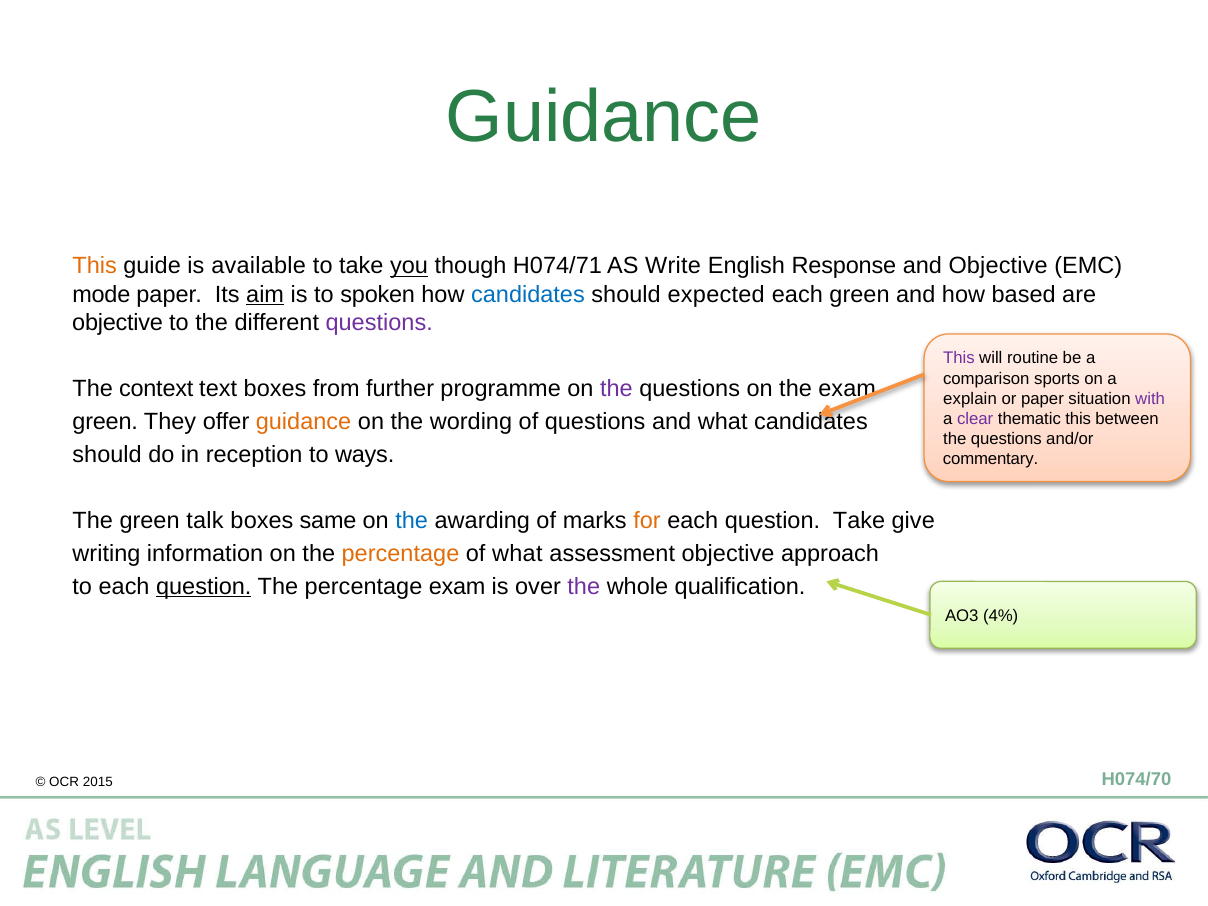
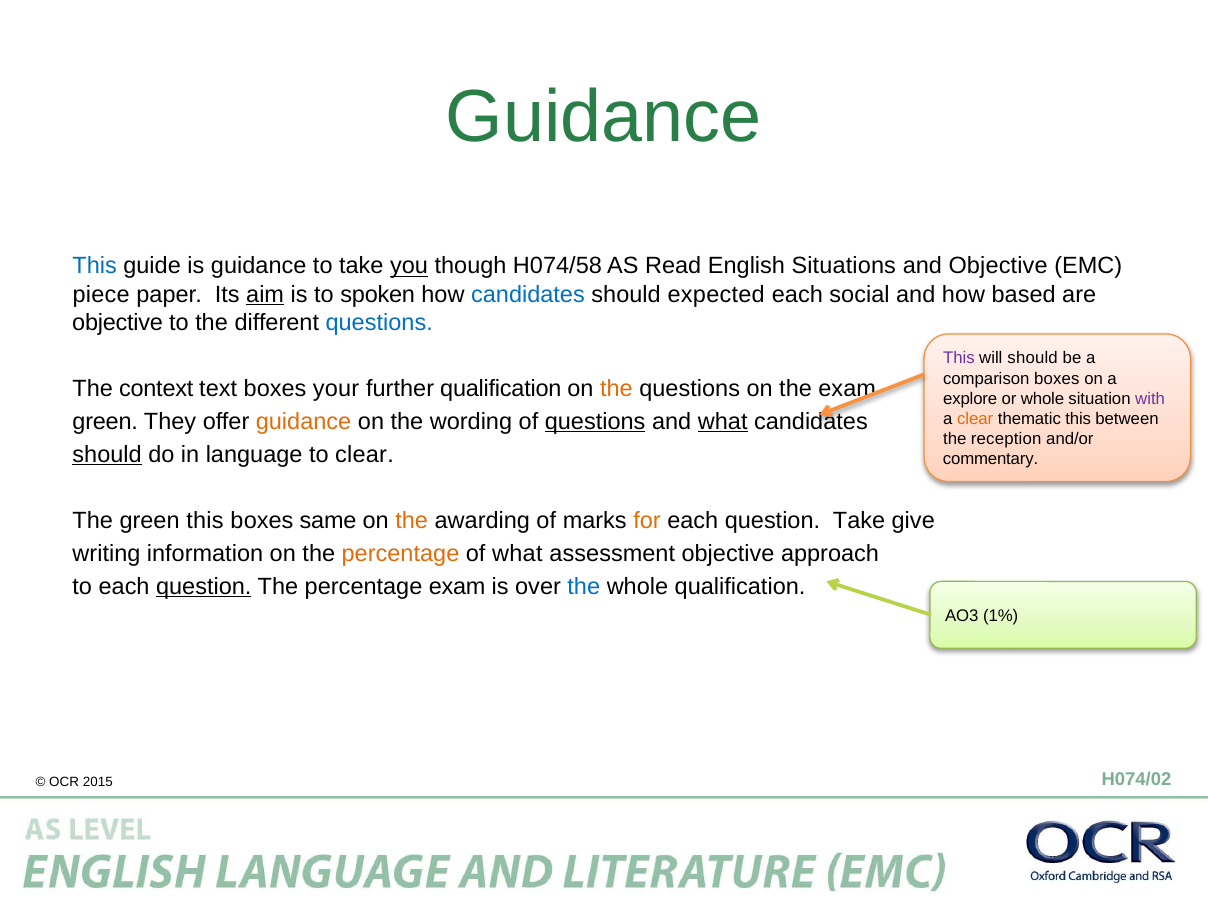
This at (95, 266) colour: orange -> blue
is available: available -> guidance
H074/71: H074/71 -> H074/58
Write: Write -> Read
Response: Response -> Situations
mode: mode -> piece
each green: green -> social
questions at (379, 323) colour: purple -> blue
will routine: routine -> should
comparison sports: sports -> boxes
from: from -> your
further programme: programme -> qualification
the at (616, 389) colour: purple -> orange
explain: explain -> explore
or paper: paper -> whole
questions at (595, 422) underline: none -> present
what at (723, 422) underline: none -> present
clear at (975, 419) colour: purple -> orange
questions at (1006, 439): questions -> reception
should at (107, 455) underline: none -> present
reception: reception -> language
to ways: ways -> clear
green talk: talk -> this
the at (412, 520) colour: blue -> orange
the at (584, 586) colour: purple -> blue
4%: 4% -> 1%
H074/70: H074/70 -> H074/02
